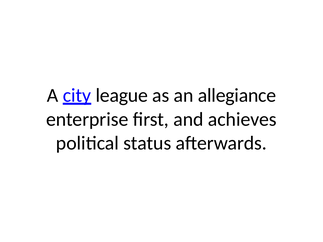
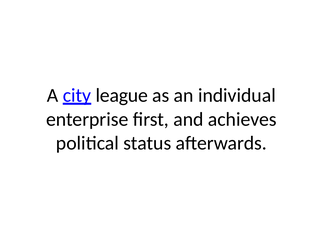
allegiance: allegiance -> individual
